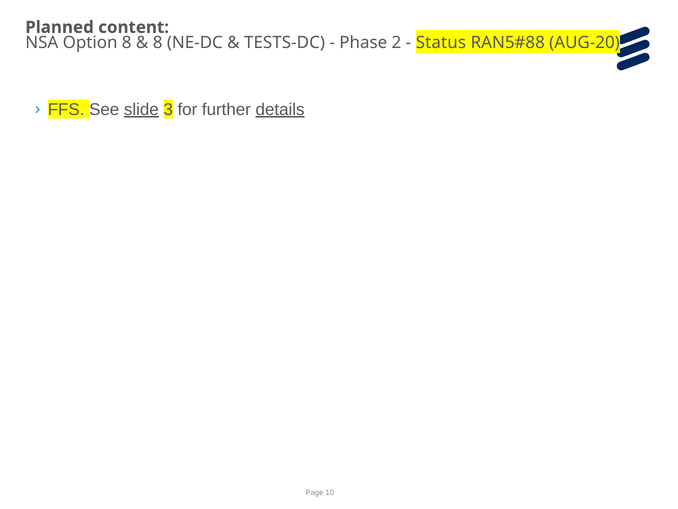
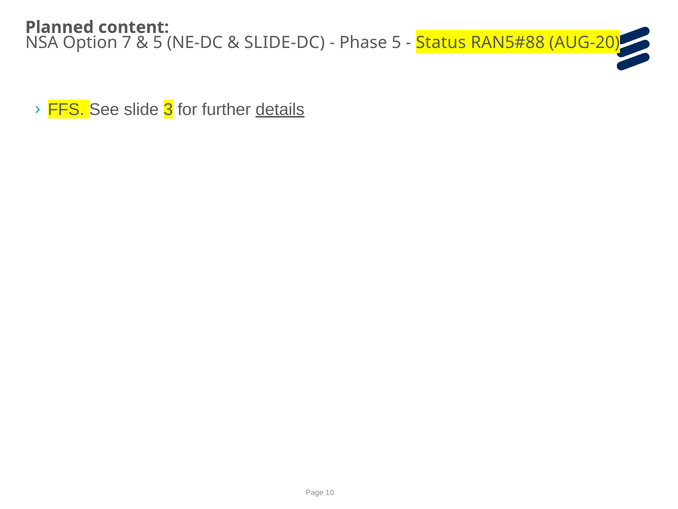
Option 8: 8 -> 7
8 at (158, 43): 8 -> 5
TESTS-DC: TESTS-DC -> SLIDE-DC
Phase 2: 2 -> 5
slide underline: present -> none
